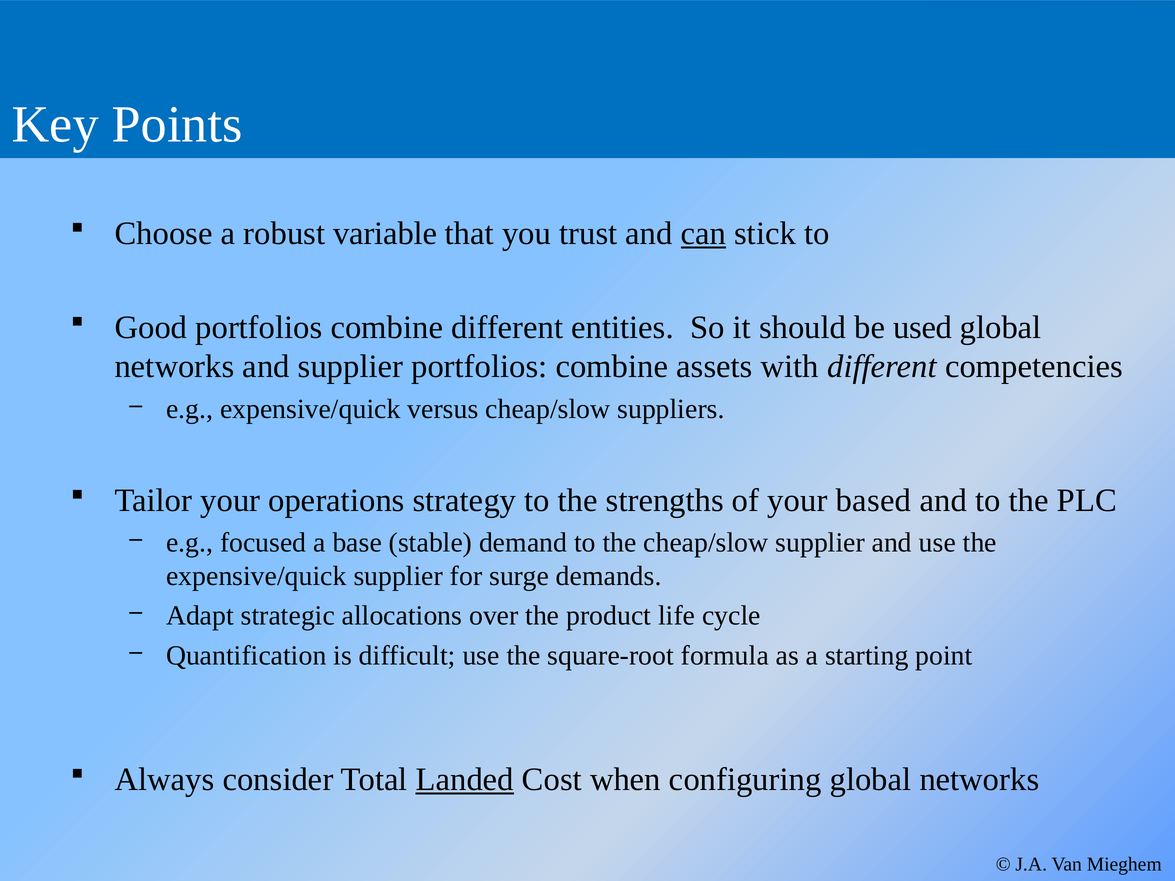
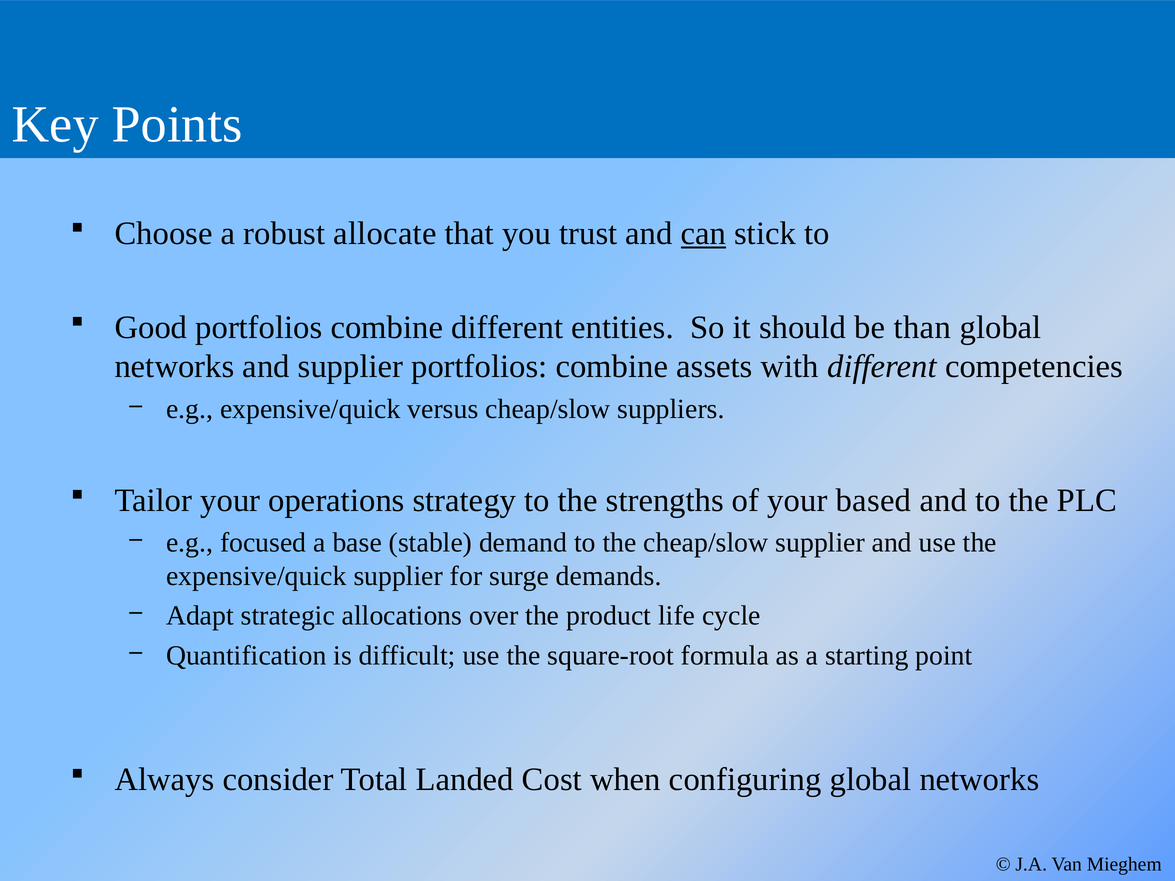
variable: variable -> allocate
used: used -> than
Landed underline: present -> none
